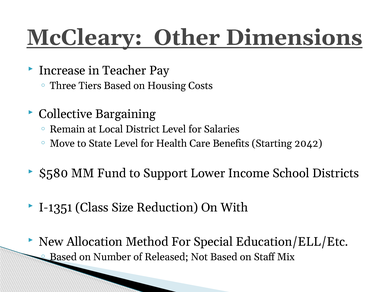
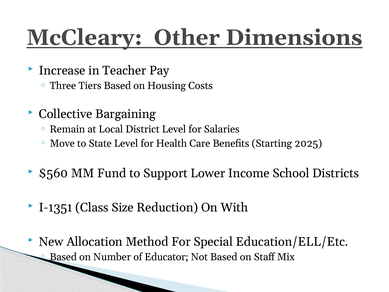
2042: 2042 -> 2025
$580: $580 -> $560
Released: Released -> Educator
